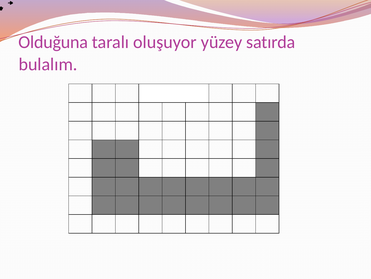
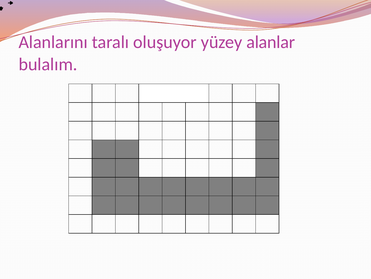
Olduğuna: Olduğuna -> Alanlarını
satırda: satırda -> alanlar
